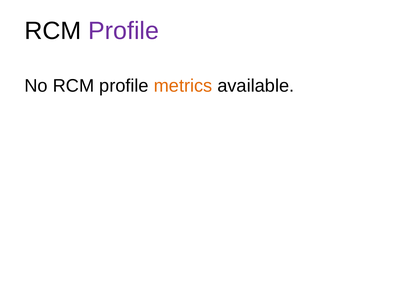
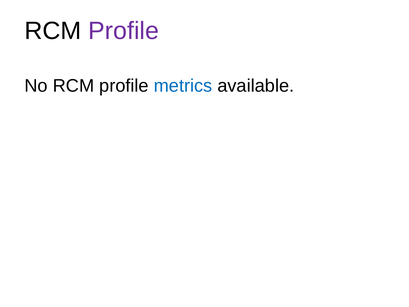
metrics colour: orange -> blue
